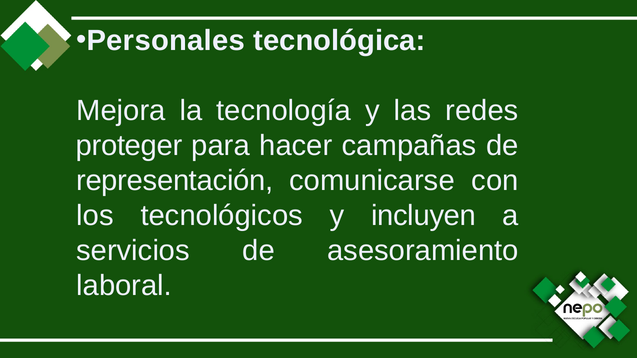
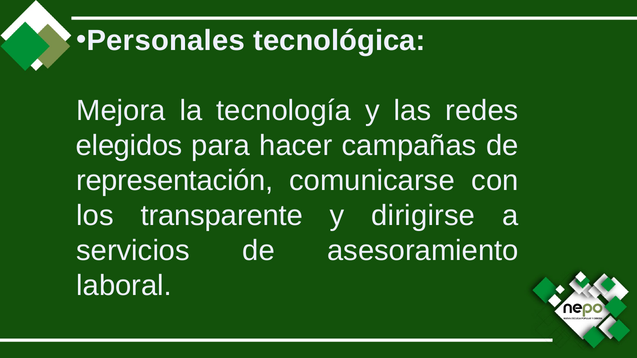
proteger: proteger -> elegidos
tecnológicos: tecnológicos -> transparente
incluyen: incluyen -> dirigirse
